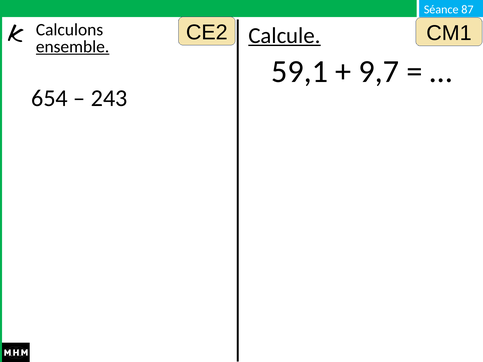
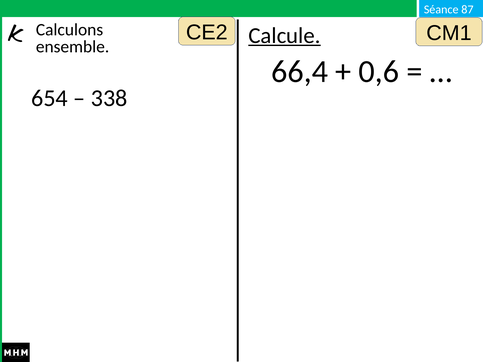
ensemble underline: present -> none
59,1: 59,1 -> 66,4
9,7: 9,7 -> 0,6
243: 243 -> 338
